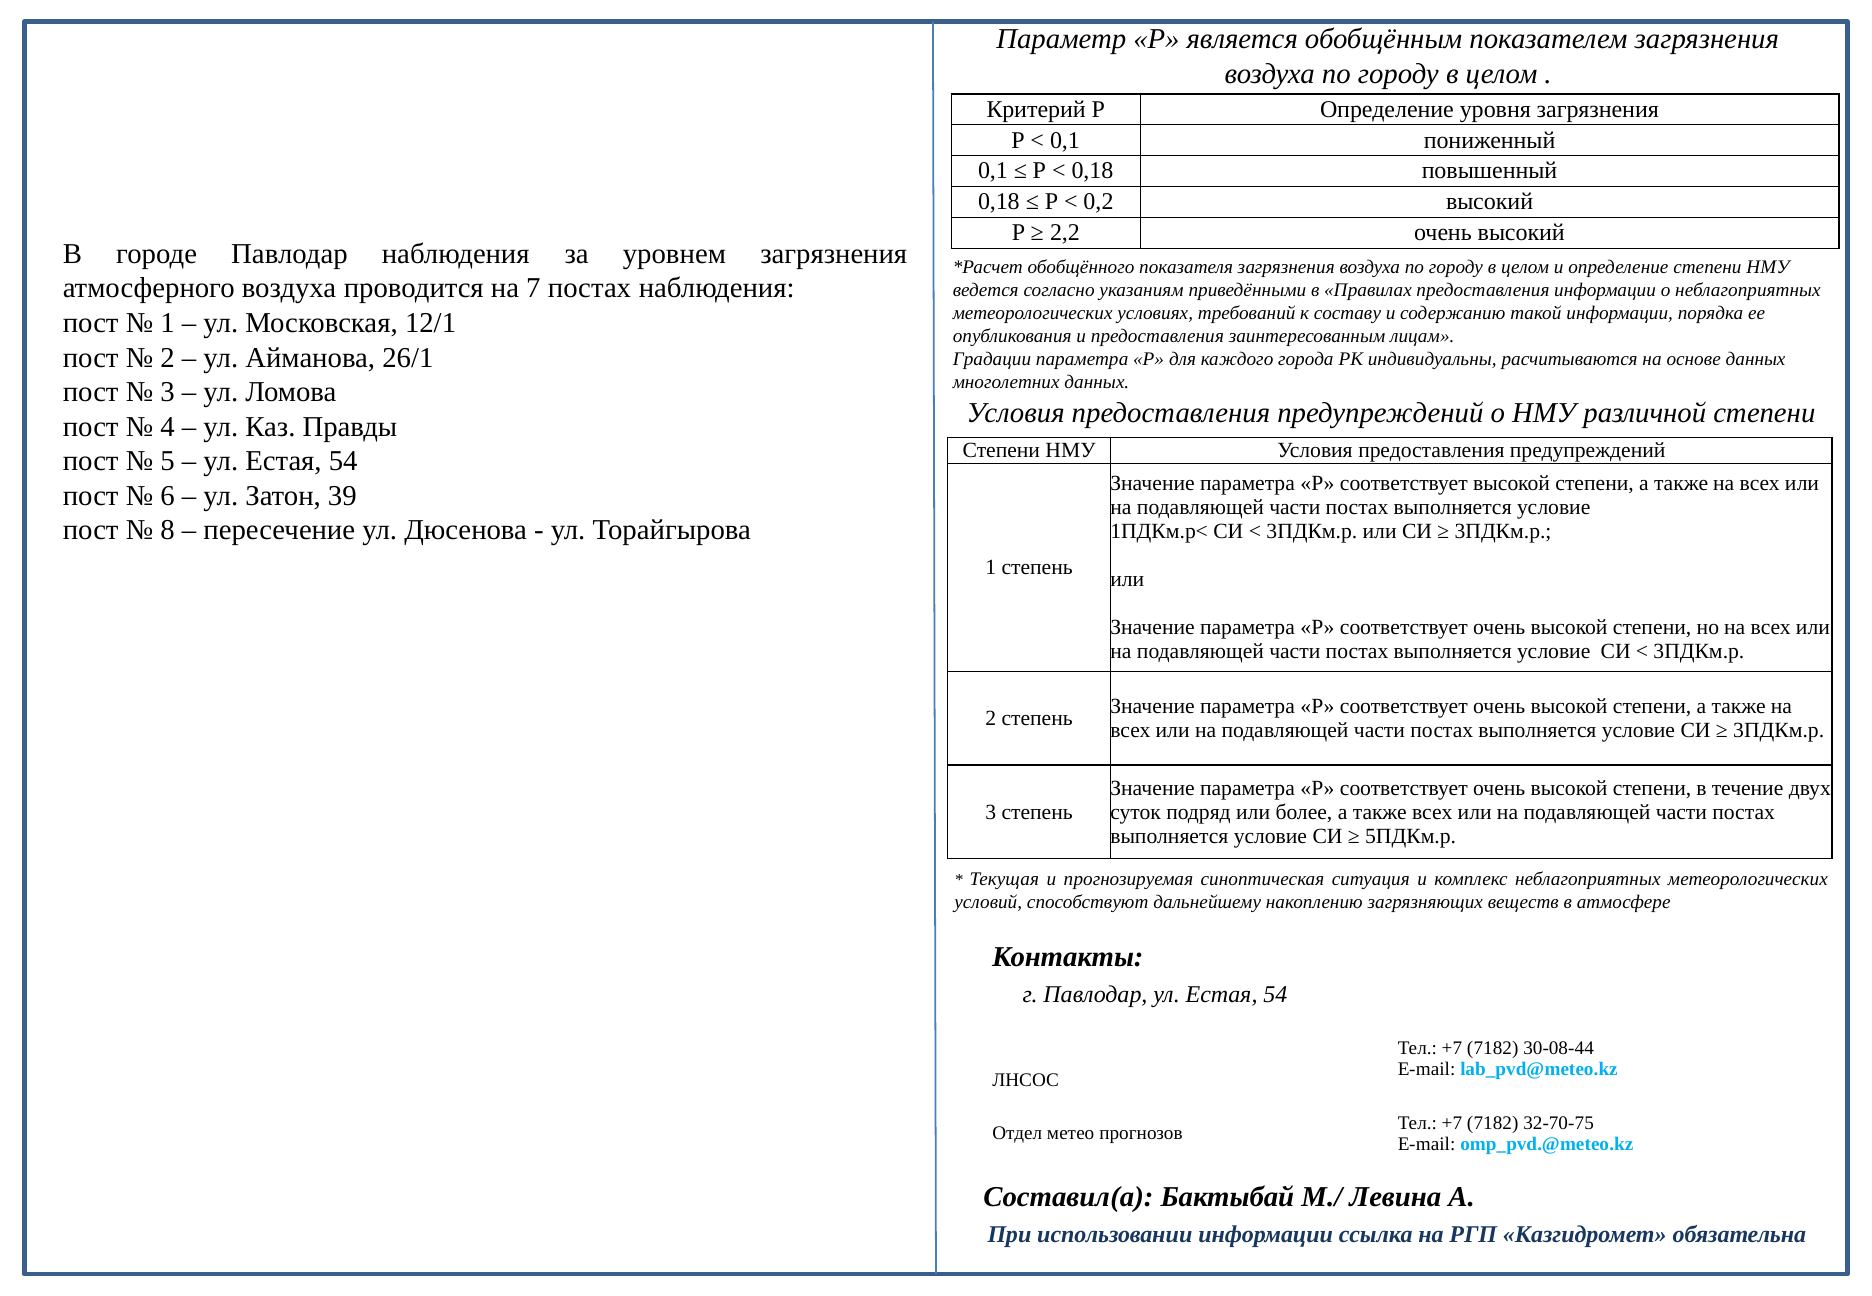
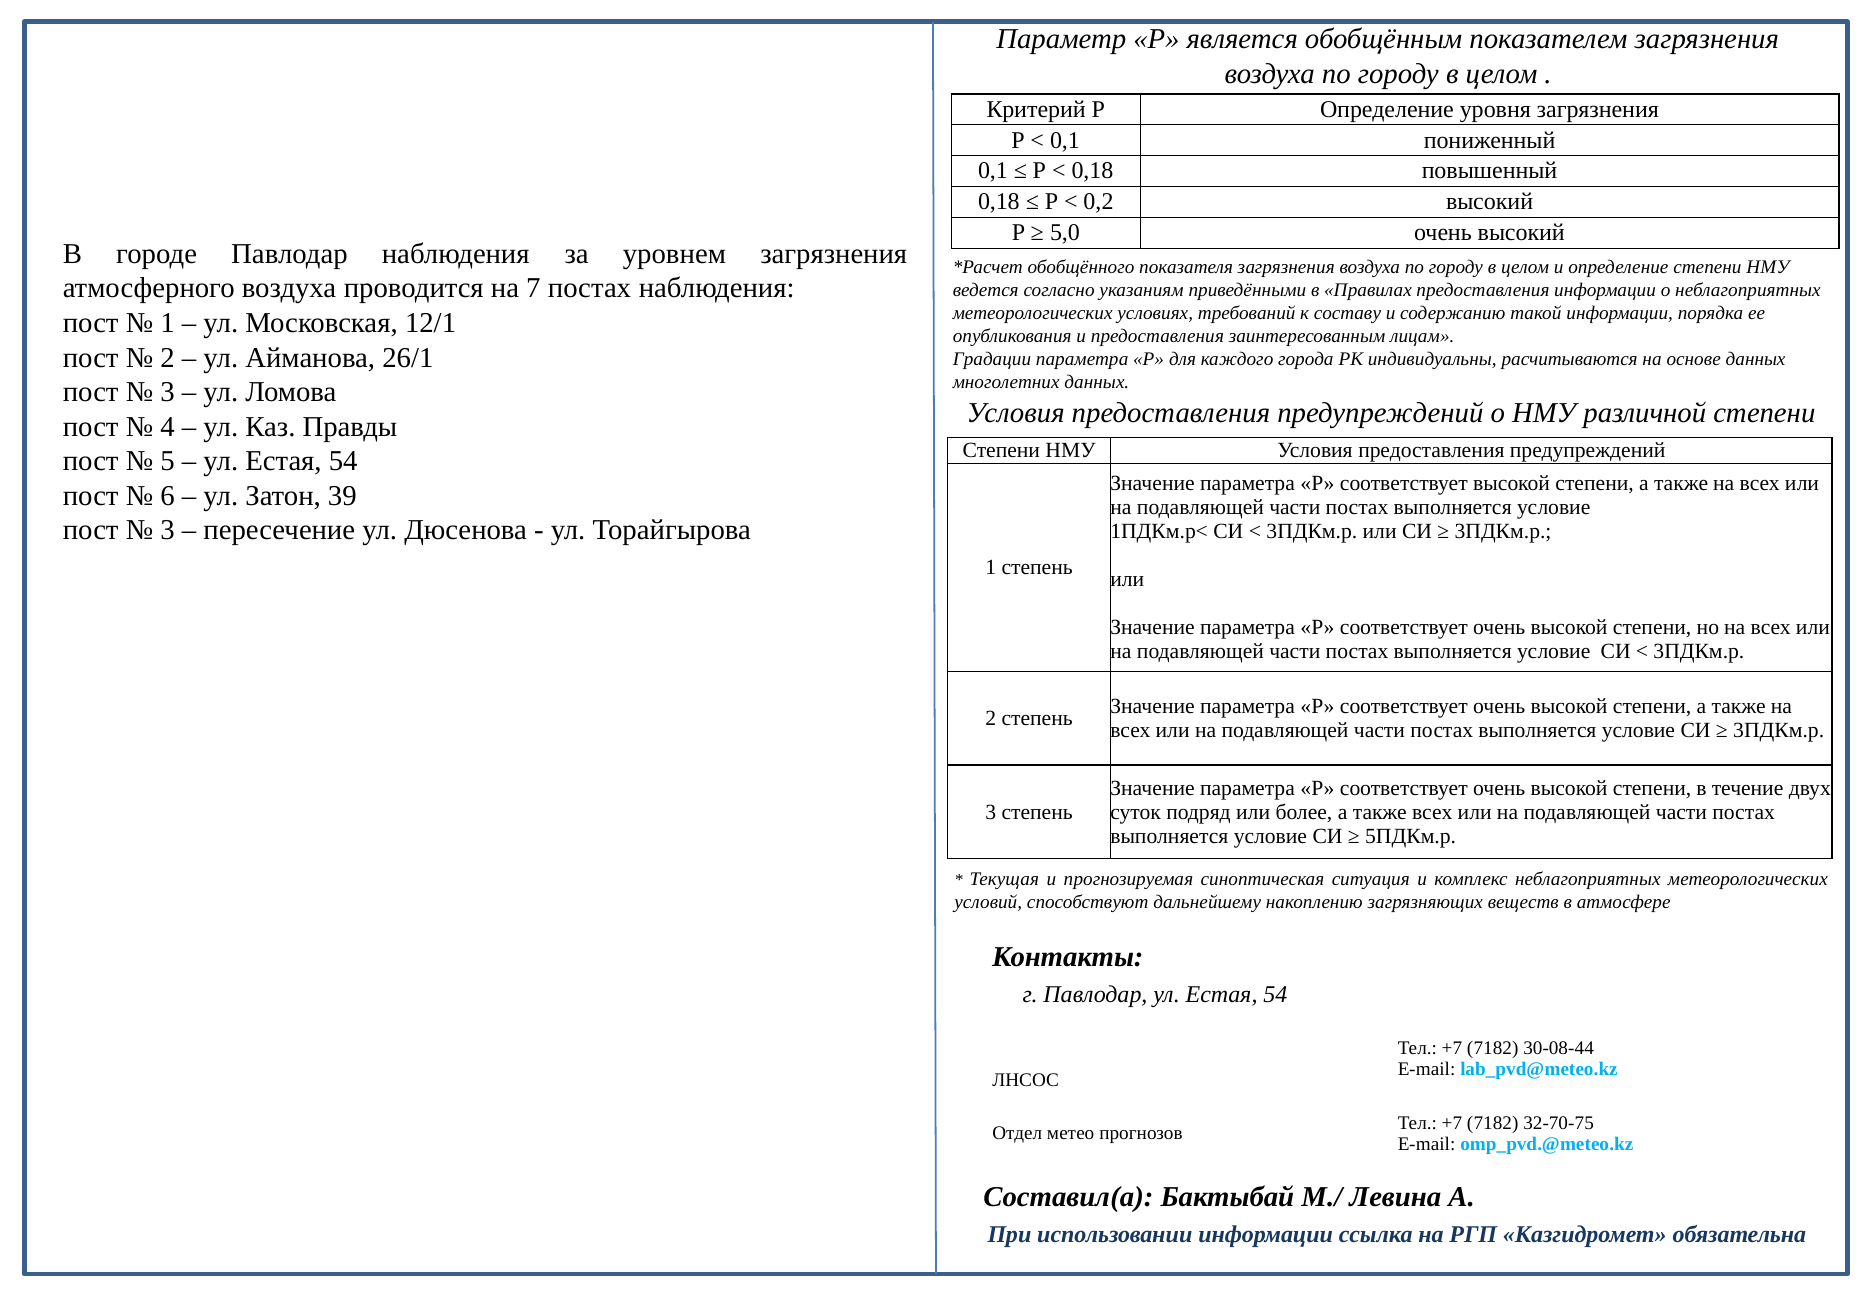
2,2: 2,2 -> 5,0
8 at (167, 530): 8 -> 3
